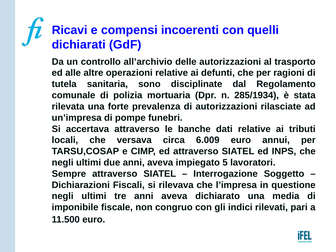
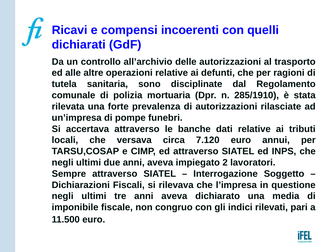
285/1934: 285/1934 -> 285/1910
6.009: 6.009 -> 7.120
5: 5 -> 2
